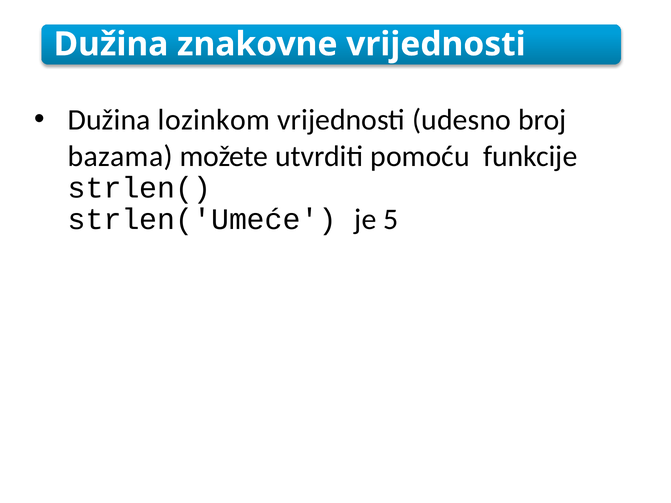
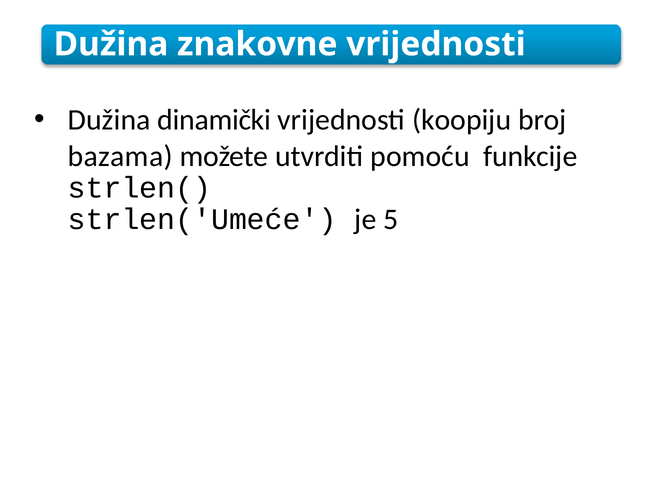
lozinkom: lozinkom -> dinamički
udesno: udesno -> koopiju
